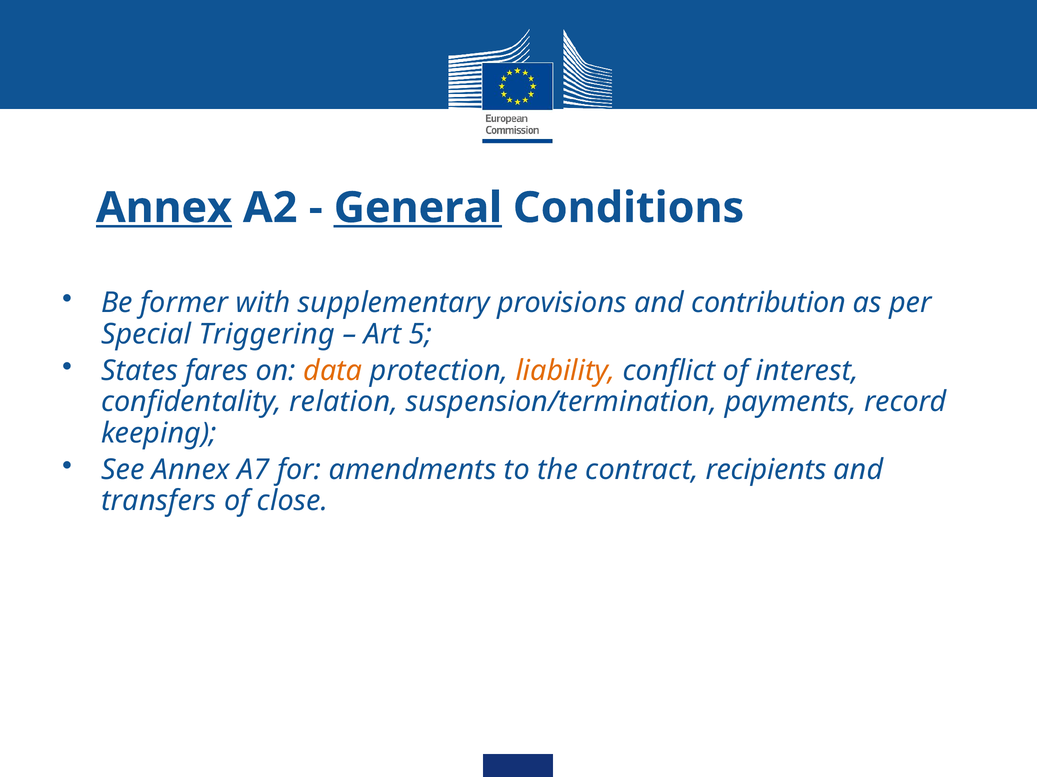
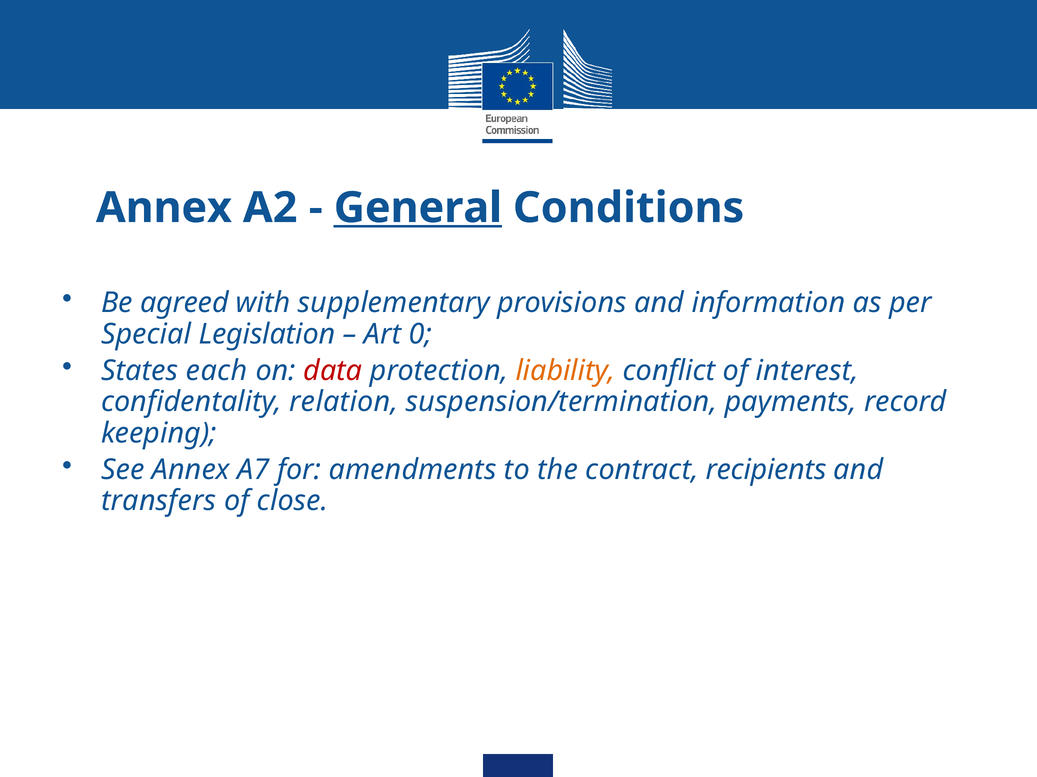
Annex at (164, 208) underline: present -> none
former: former -> agreed
contribution: contribution -> information
Triggering: Triggering -> Legislation
5: 5 -> 0
fares: fares -> each
data colour: orange -> red
